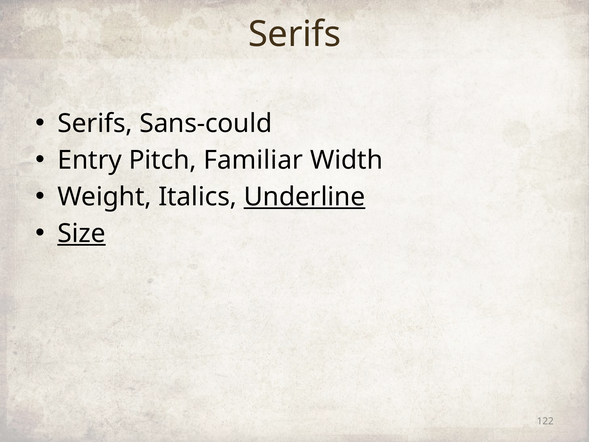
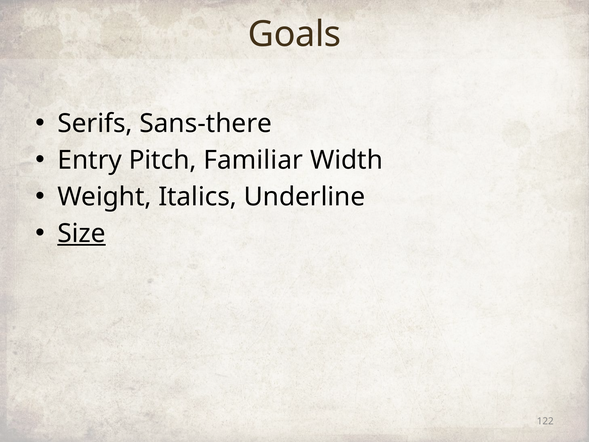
Serifs at (295, 34): Serifs -> Goals
Sans-could: Sans-could -> Sans-there
Underline underline: present -> none
